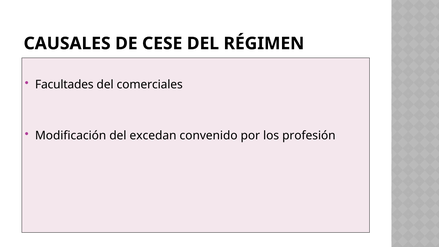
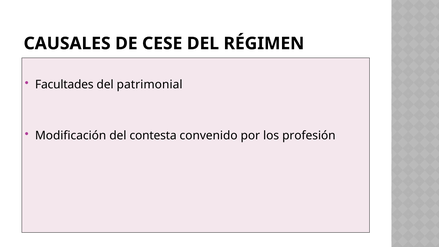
comerciales: comerciales -> patrimonial
excedan: excedan -> contesta
